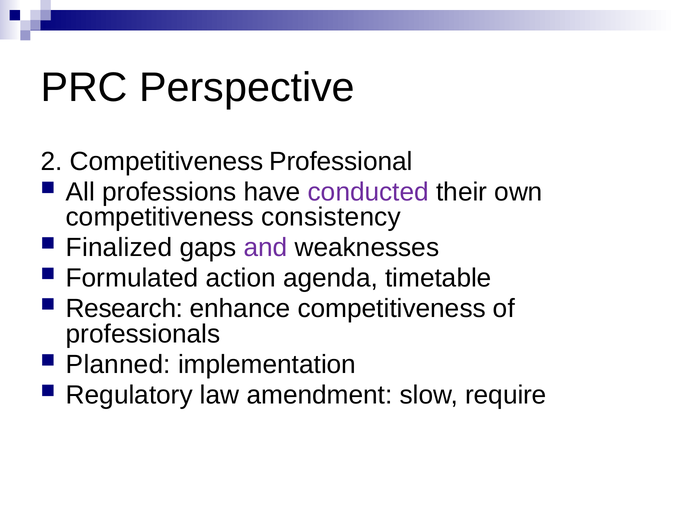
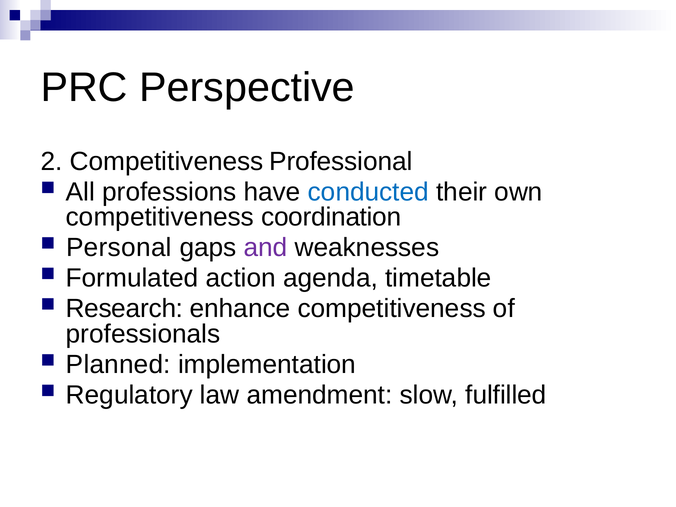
conducted colour: purple -> blue
consistency: consistency -> coordination
Finalized: Finalized -> Personal
require: require -> fulfilled
